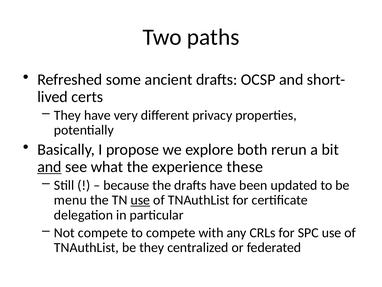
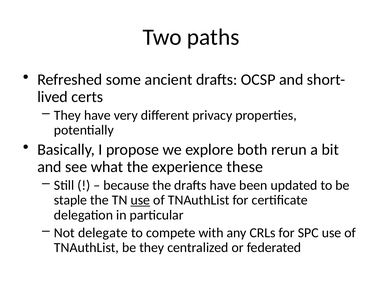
and at (49, 166) underline: present -> none
menu: menu -> staple
Not compete: compete -> delegate
